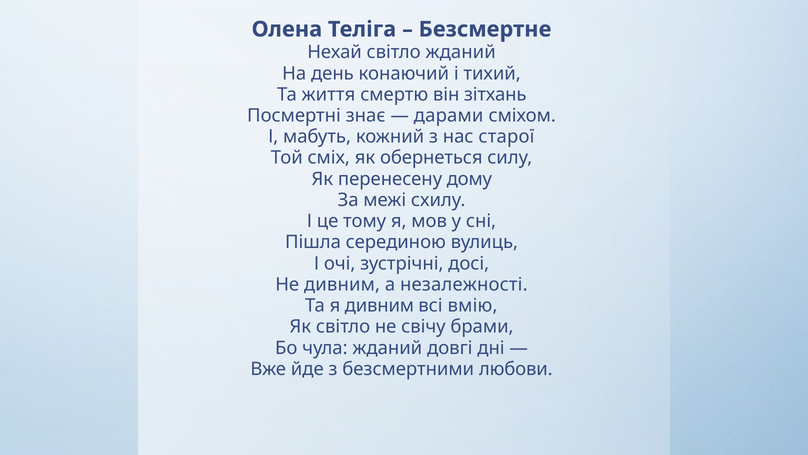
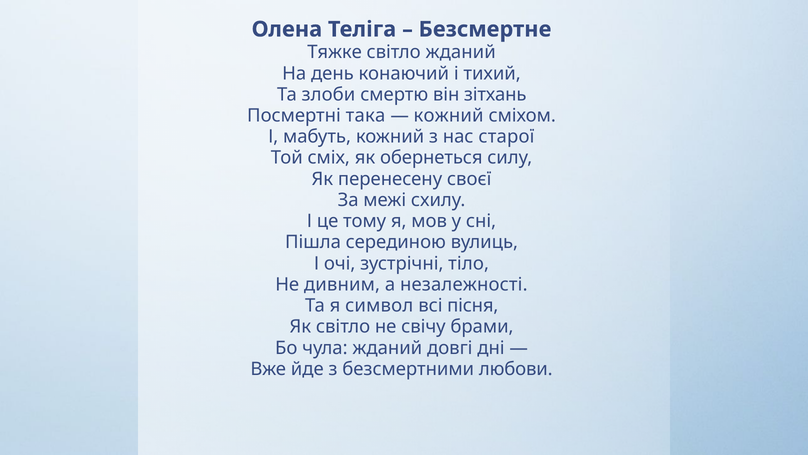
Нехай: Нехай -> Тяжке
життя: життя -> злоби
знає: знає -> така
дарами at (449, 116): дарами -> кожний
дому: дому -> своєї
досі: досі -> тіло
я дивним: дивним -> символ
вмiю: вмiю -> пісня
